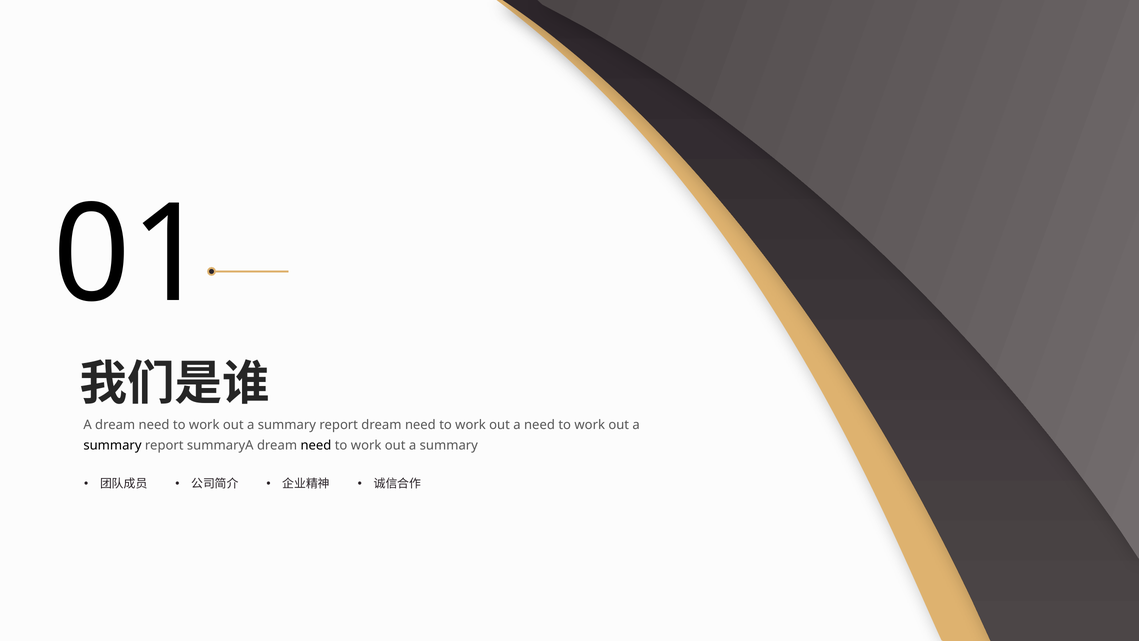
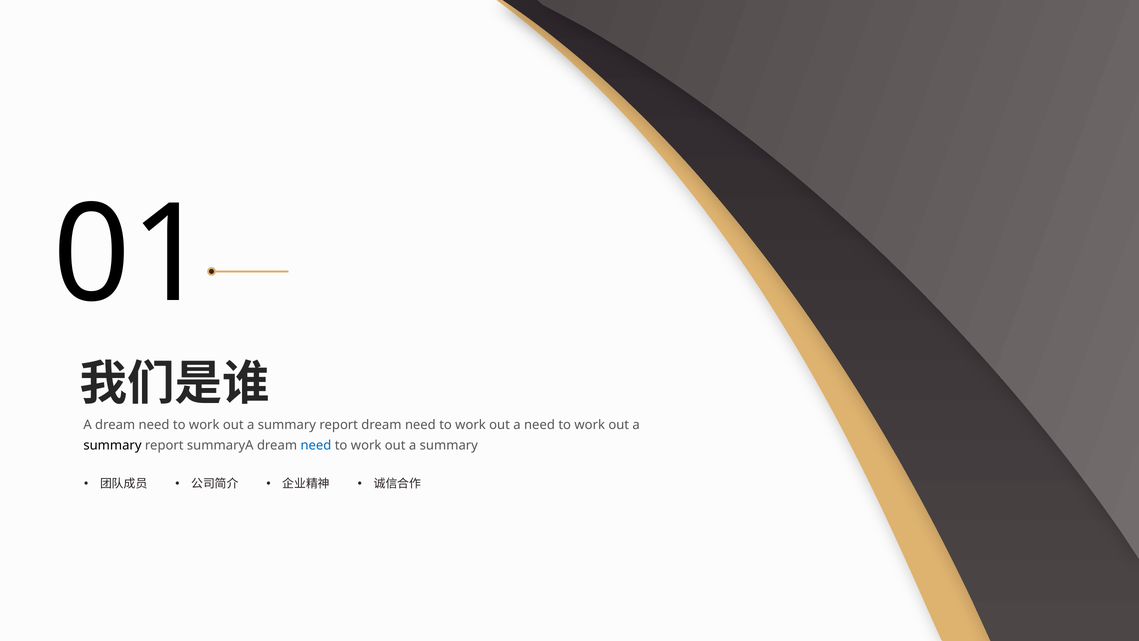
need at (316, 445) colour: black -> blue
